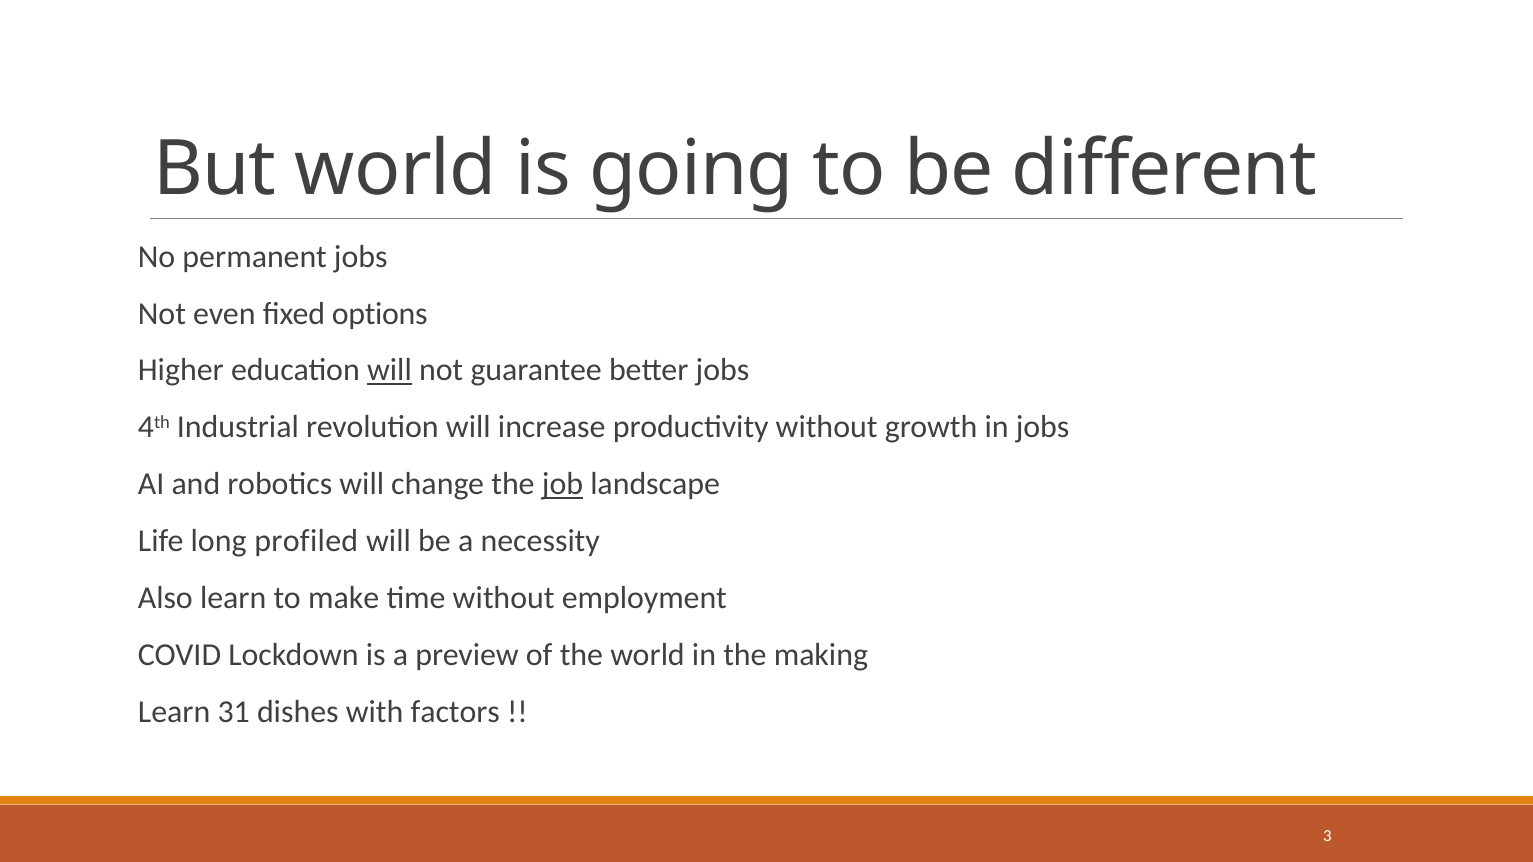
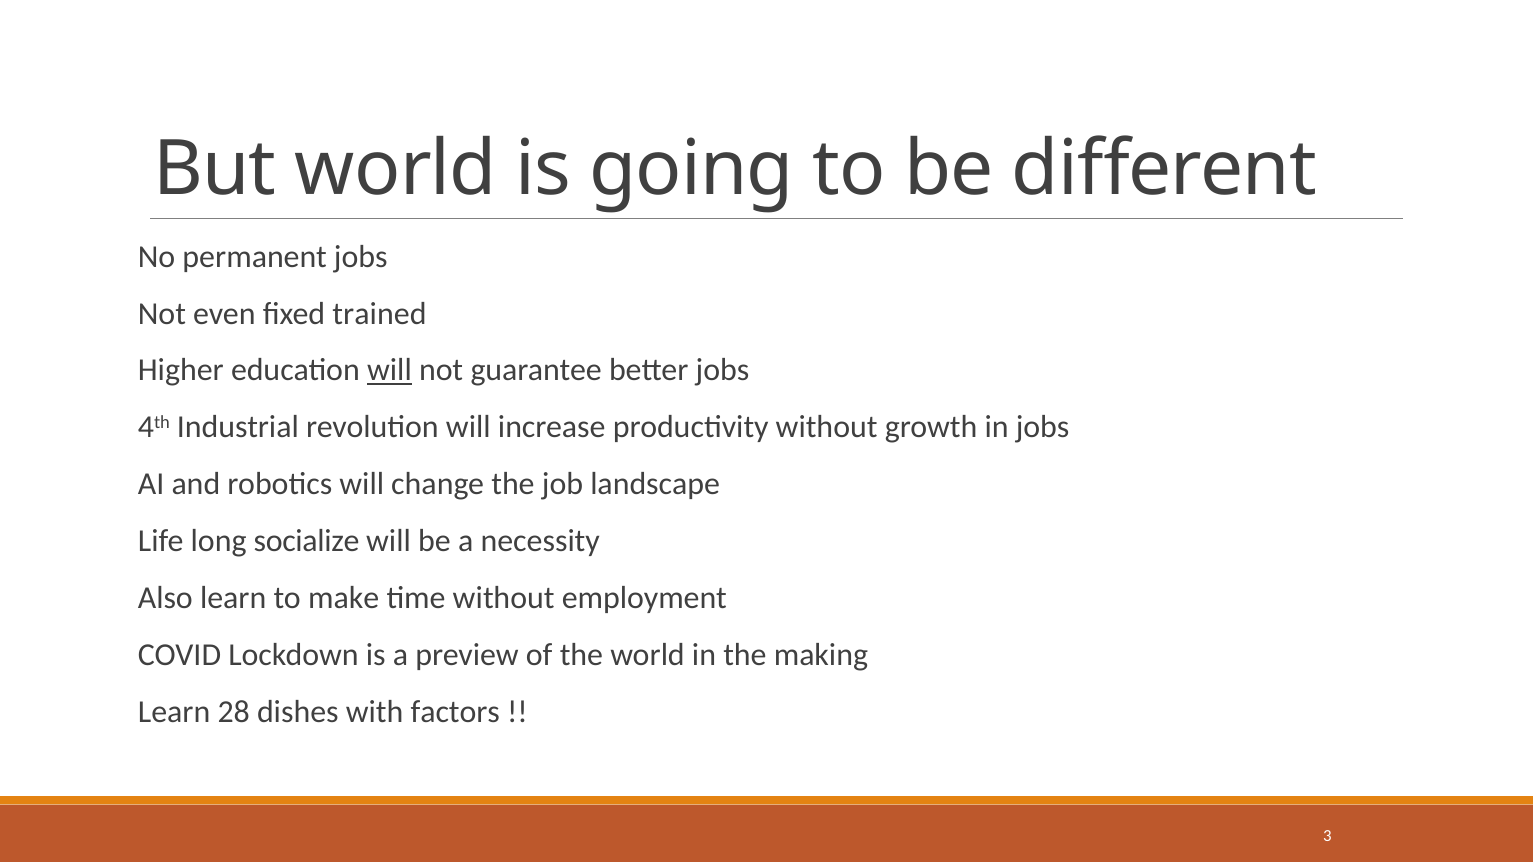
options: options -> trained
job underline: present -> none
profiled: profiled -> socialize
31: 31 -> 28
